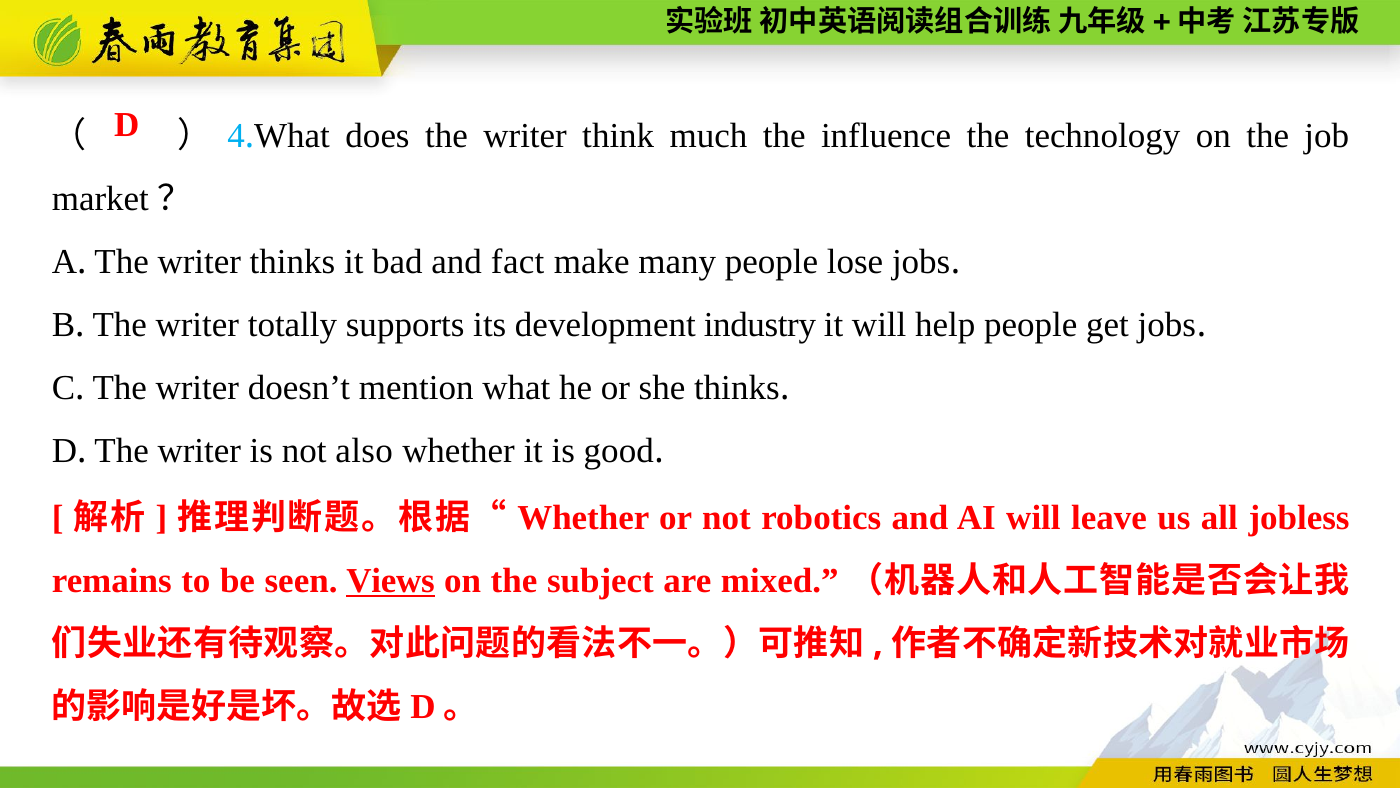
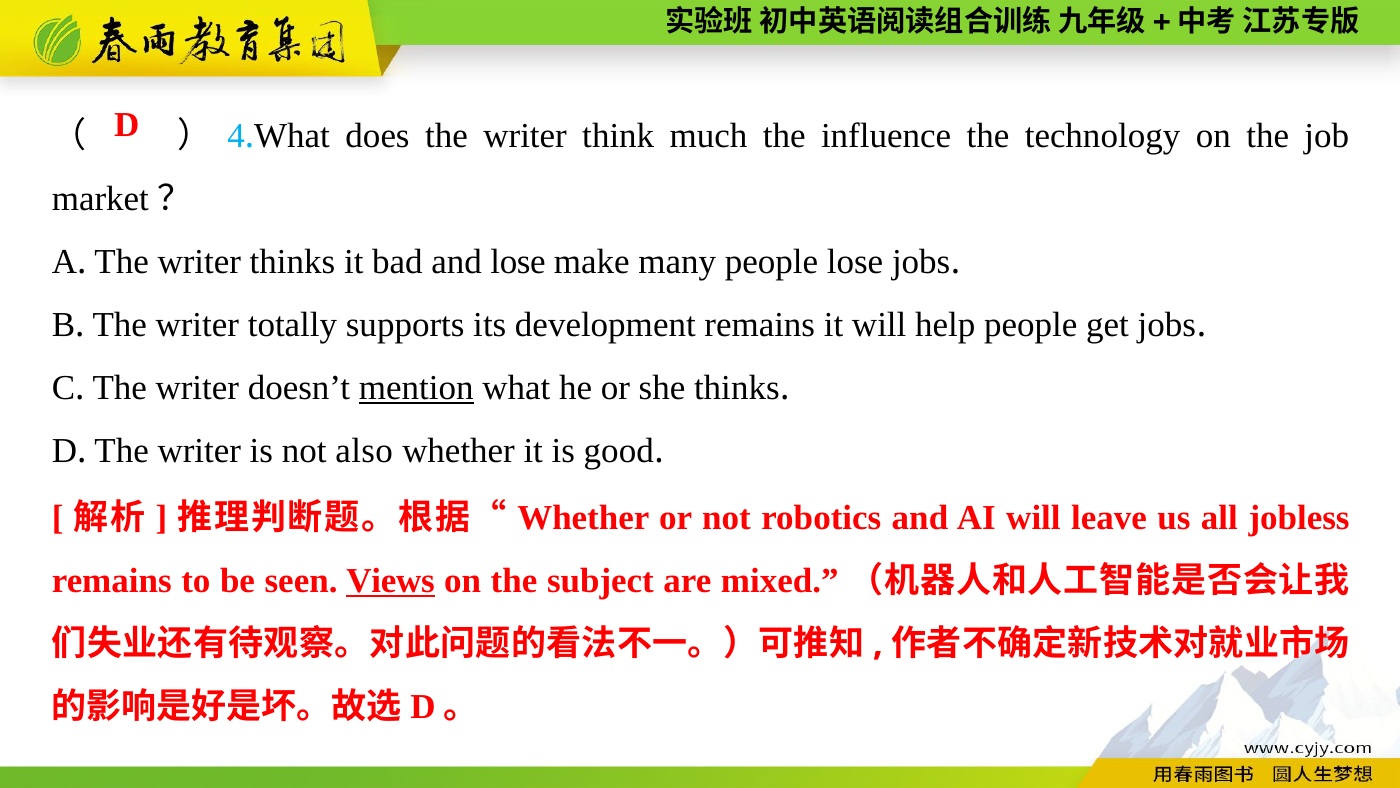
and fact: fact -> lose
development industry: industry -> remains
mention underline: none -> present
